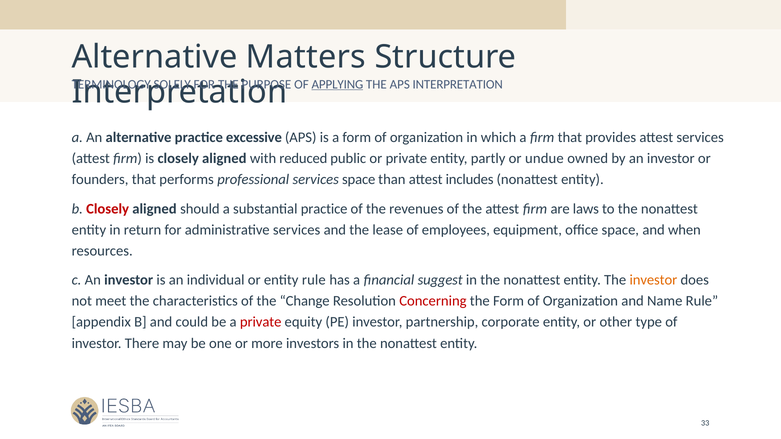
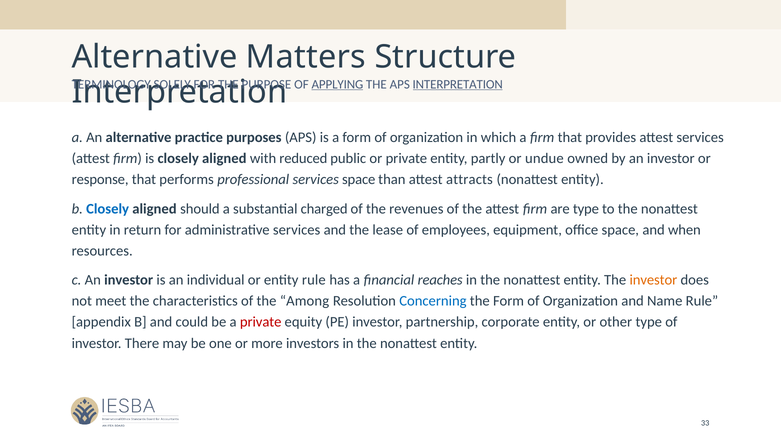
INTERPRETATION at (458, 84) underline: none -> present
excessive: excessive -> purposes
founders: founders -> response
includes: includes -> attracts
Closely at (108, 209) colour: red -> blue
substantial practice: practice -> charged
are laws: laws -> type
suggest: suggest -> reaches
Change: Change -> Among
Concerning colour: red -> blue
